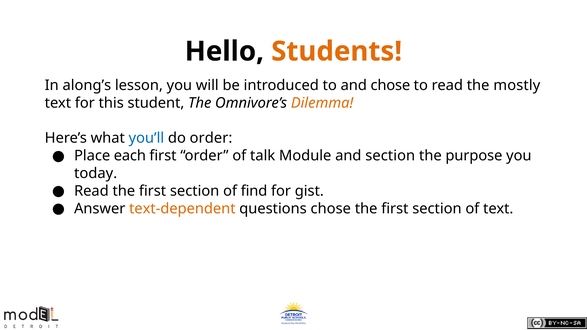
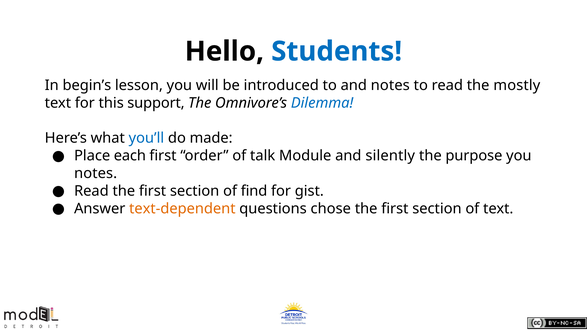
Students colour: orange -> blue
along’s: along’s -> begin’s
and chose: chose -> notes
student: student -> support
Dilemma colour: orange -> blue
do order: order -> made
and section: section -> silently
today at (96, 173): today -> notes
